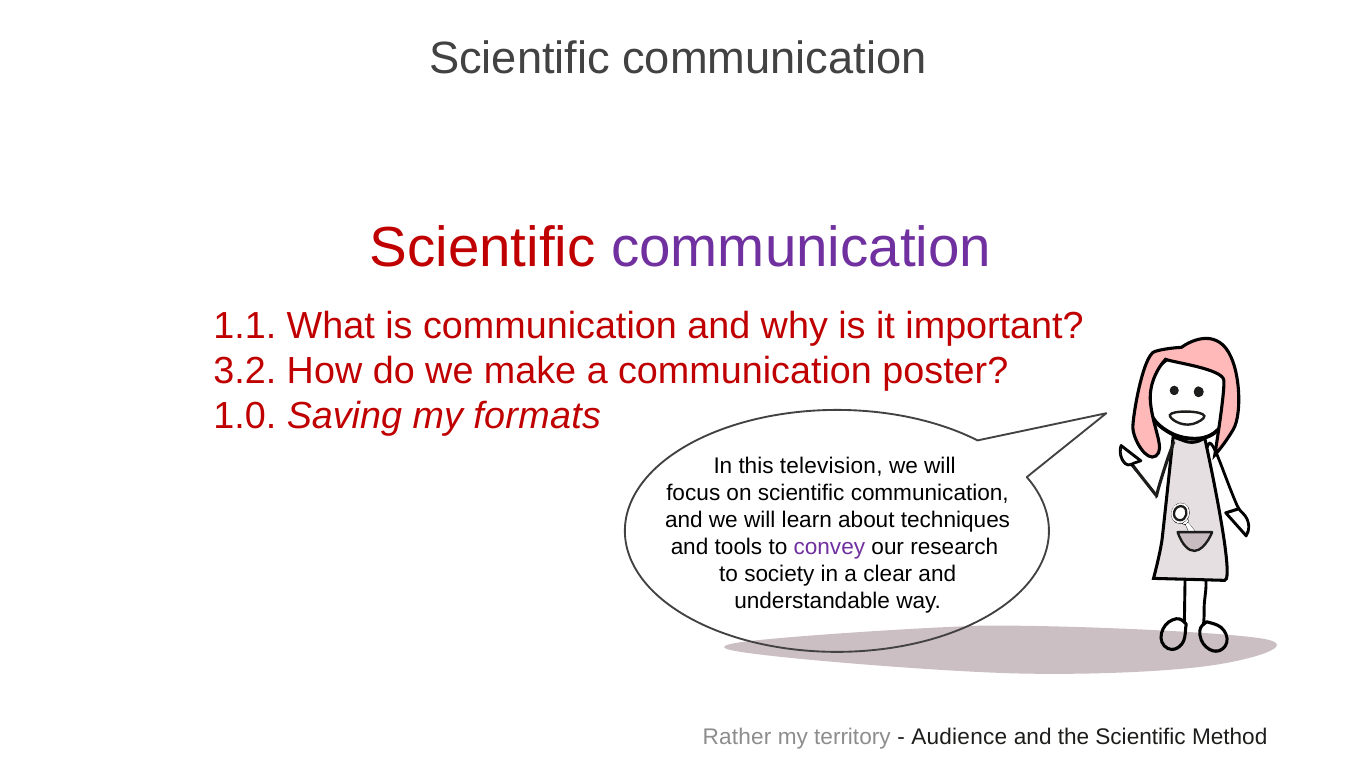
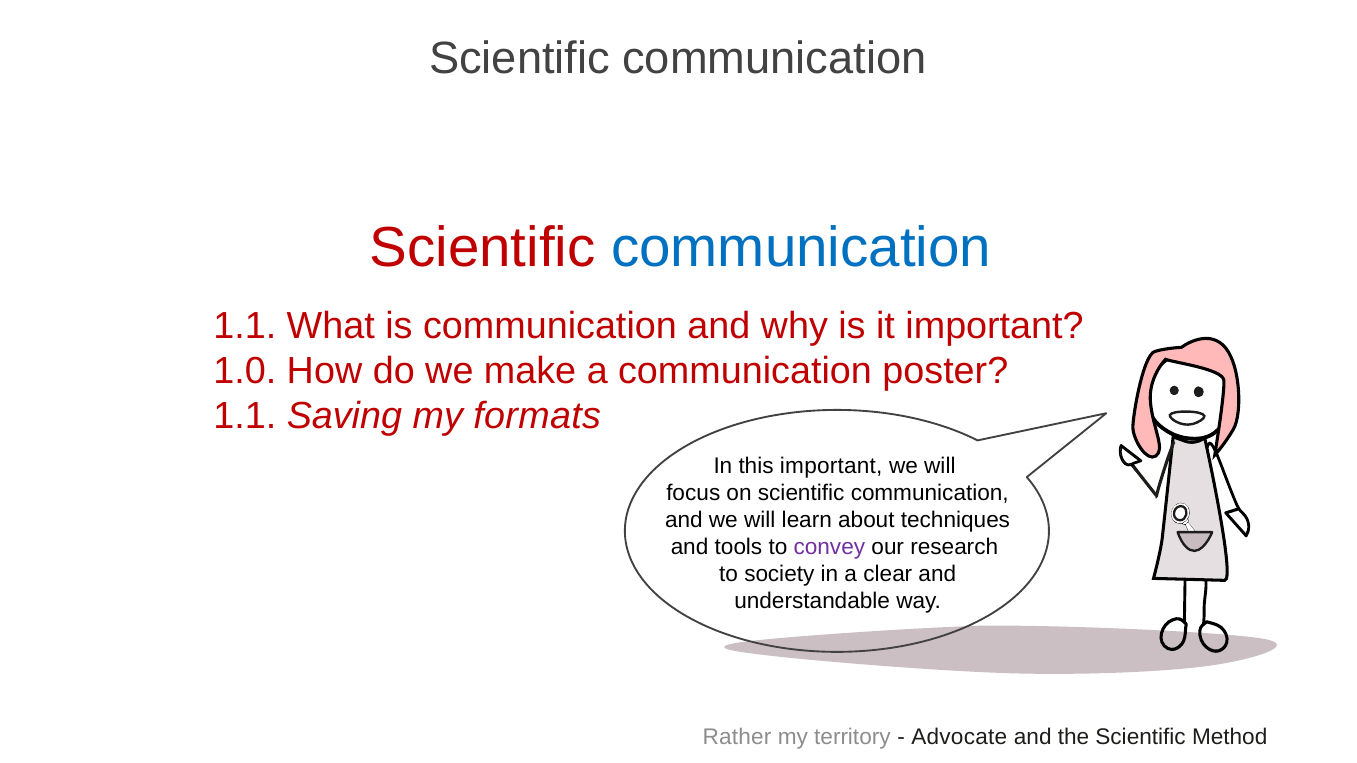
communication at (801, 248) colour: purple -> blue
3.2: 3.2 -> 1.0
1.0 at (245, 417): 1.0 -> 1.1
this television: television -> important
Audience: Audience -> Advocate
